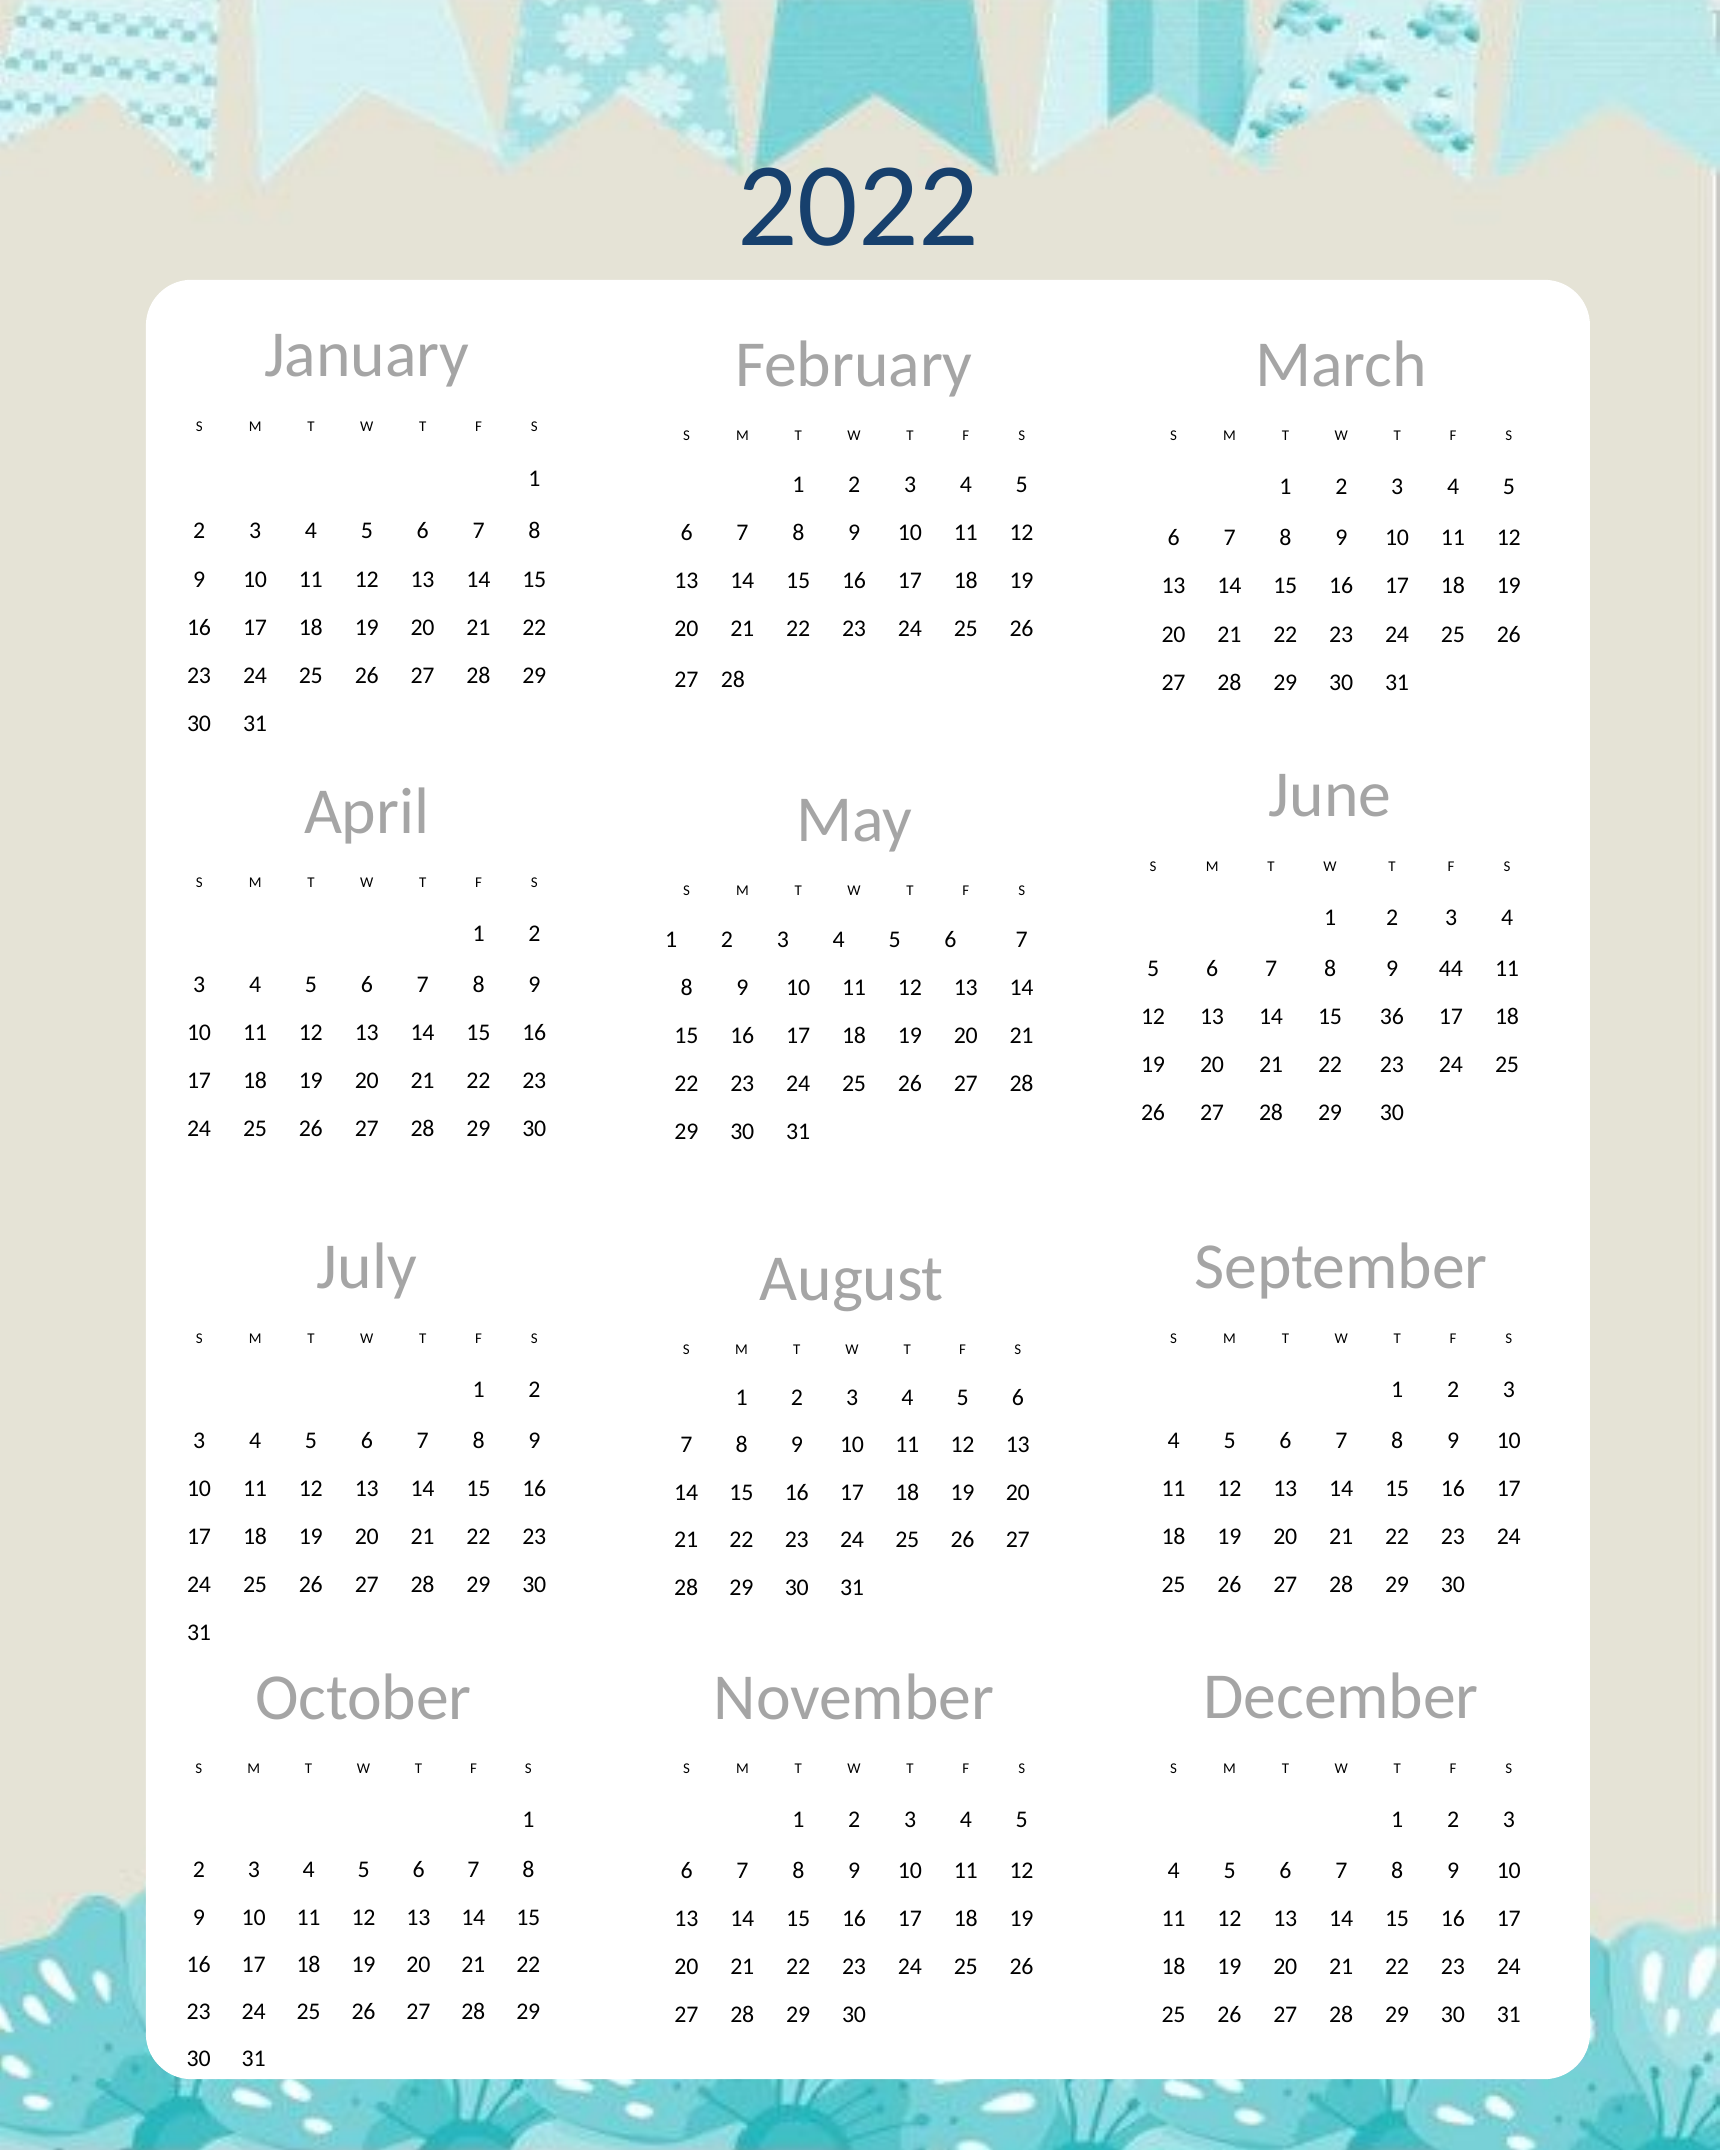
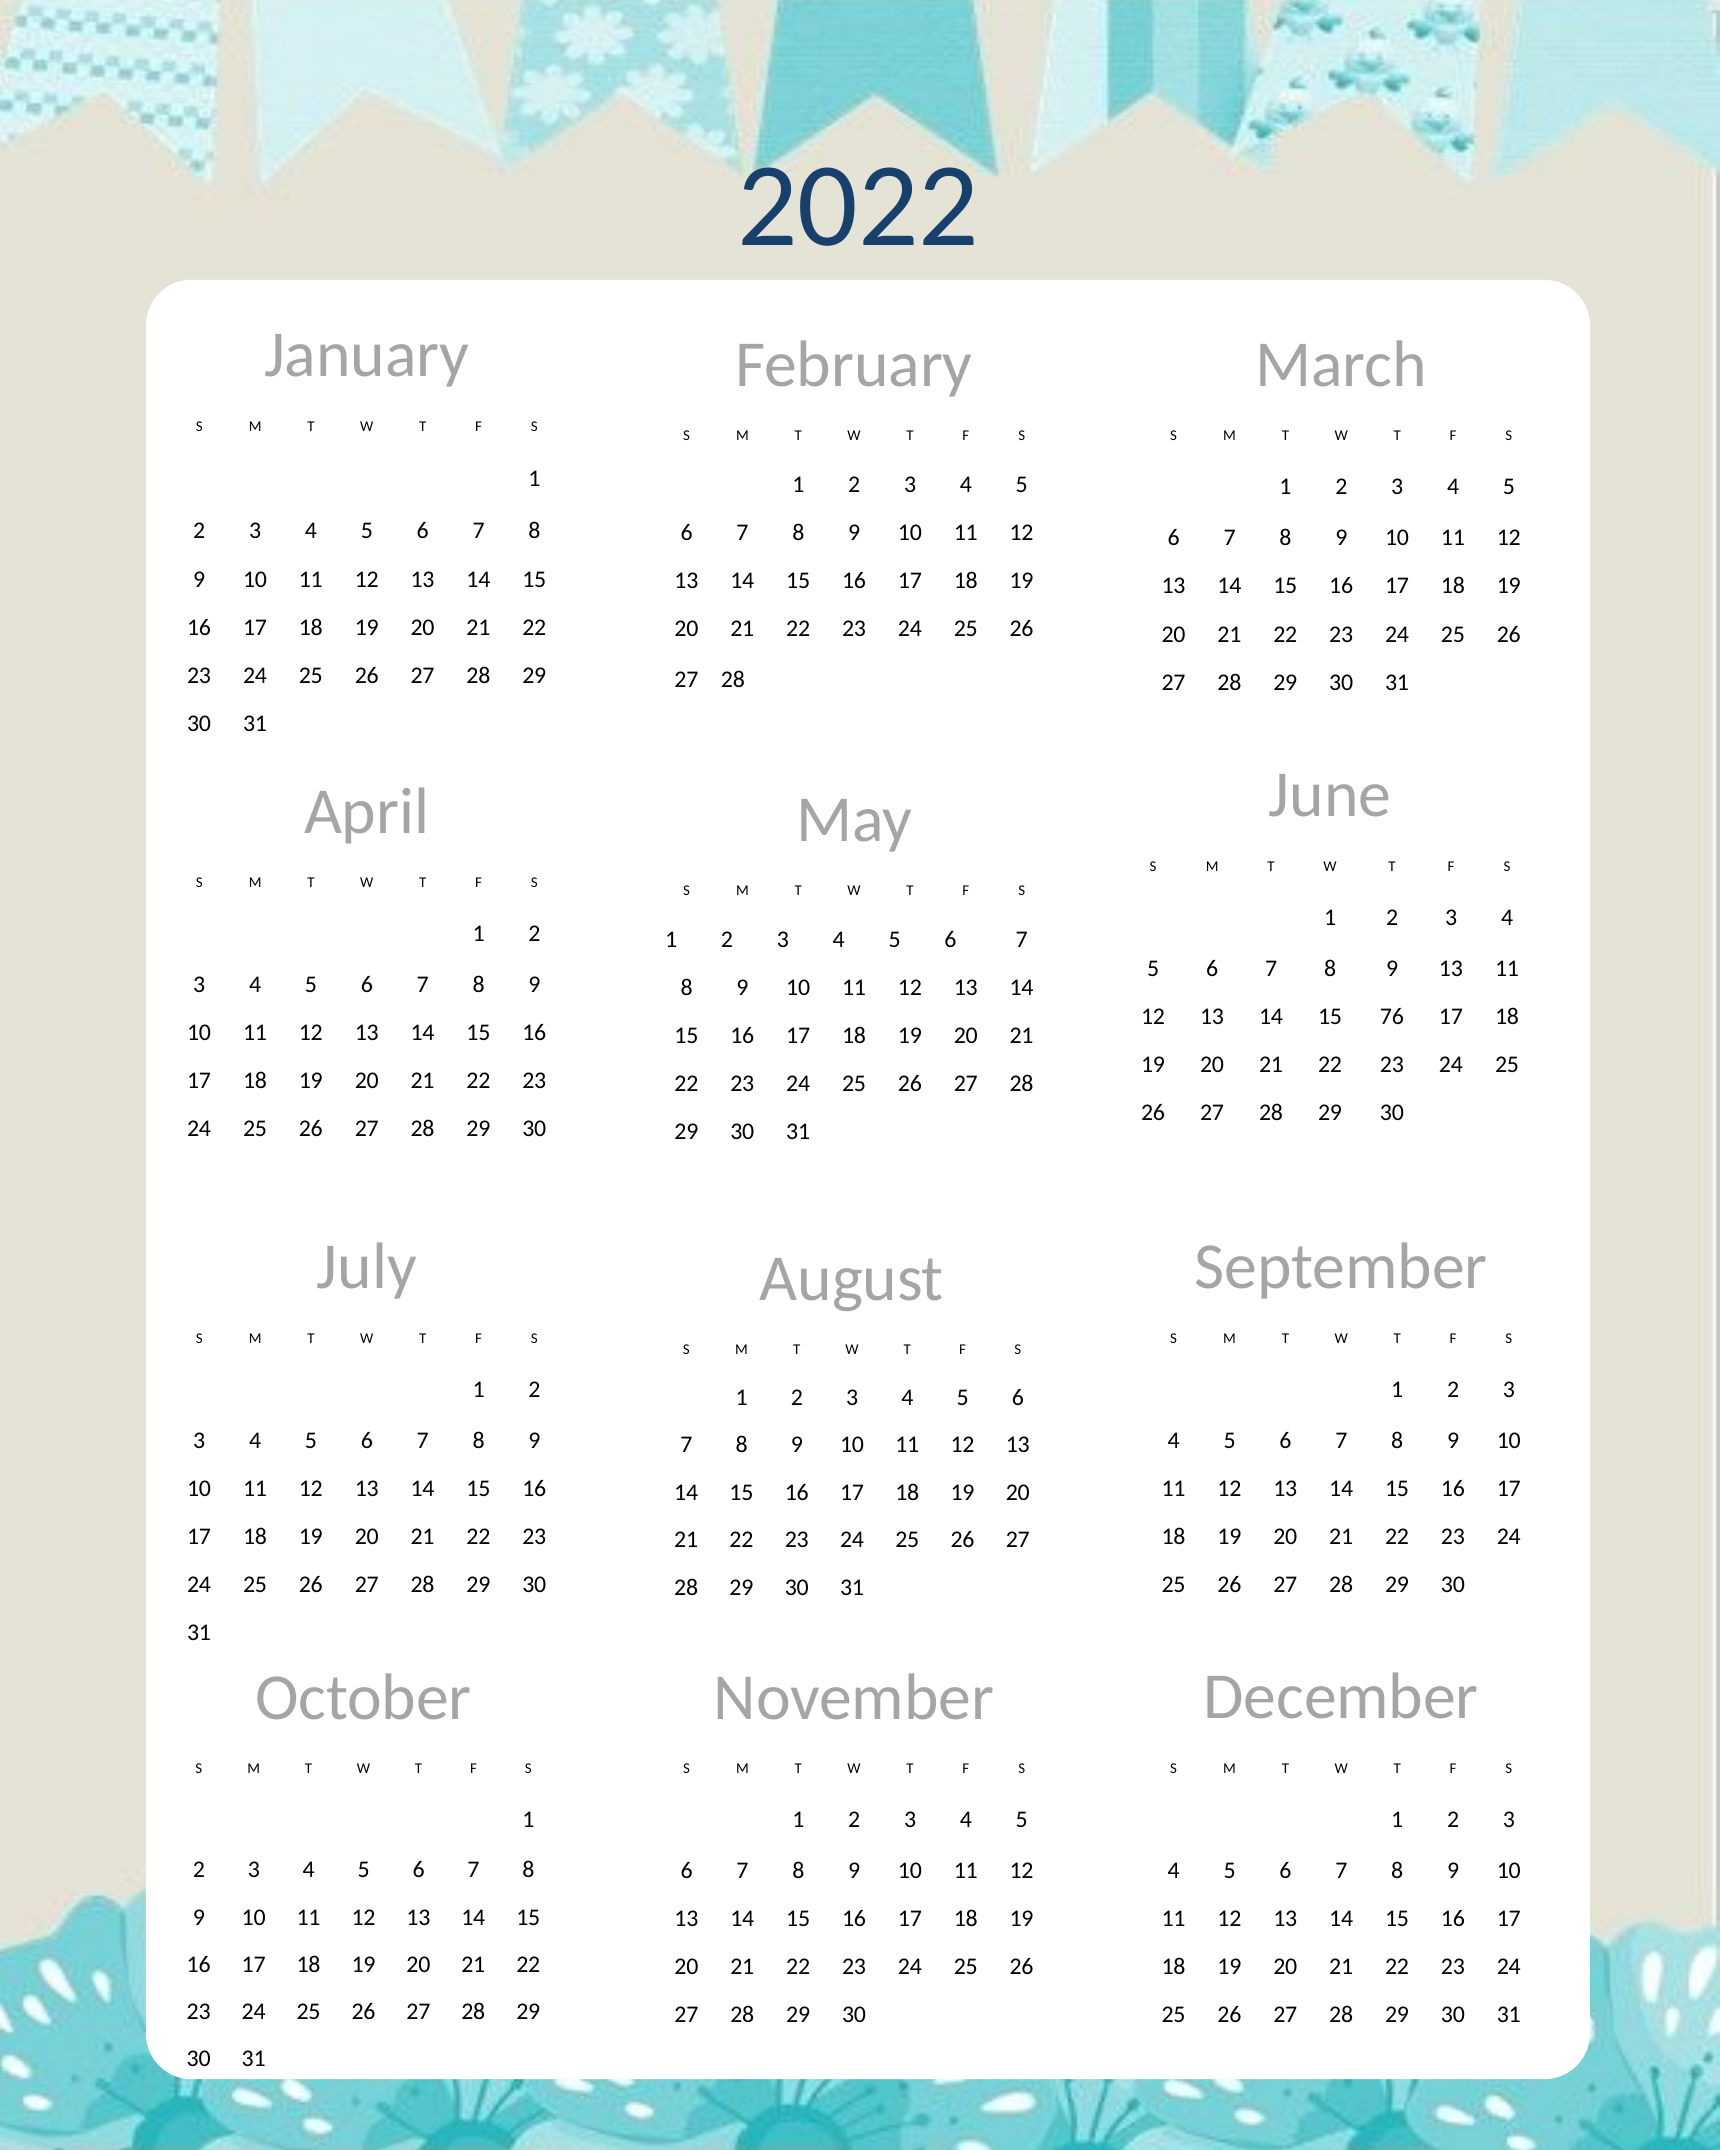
9 44: 44 -> 13
36: 36 -> 76
